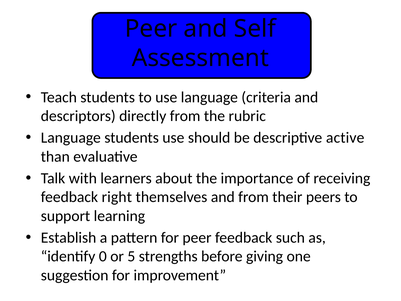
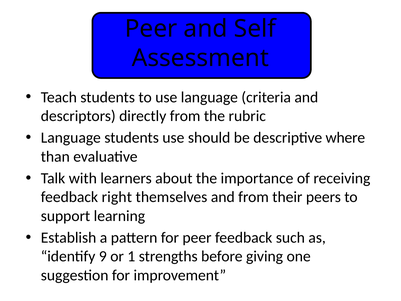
active: active -> where
0: 0 -> 9
5: 5 -> 1
